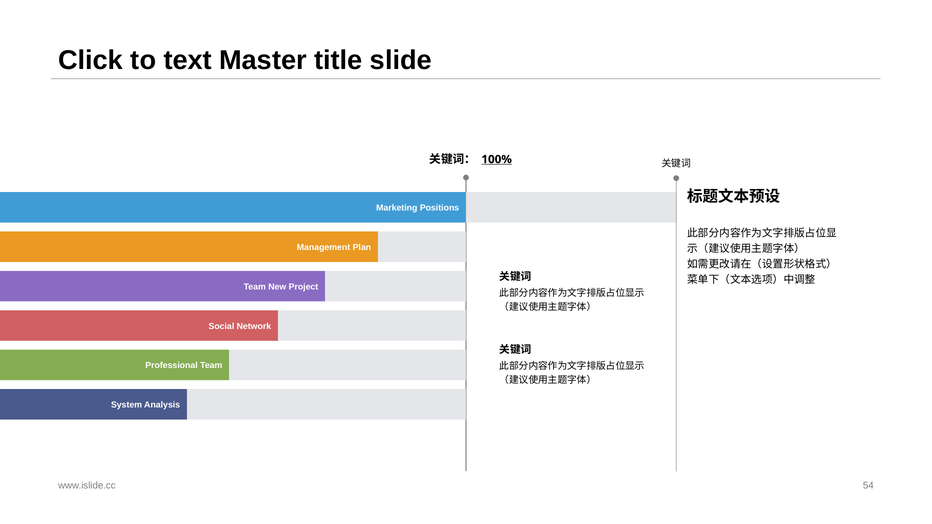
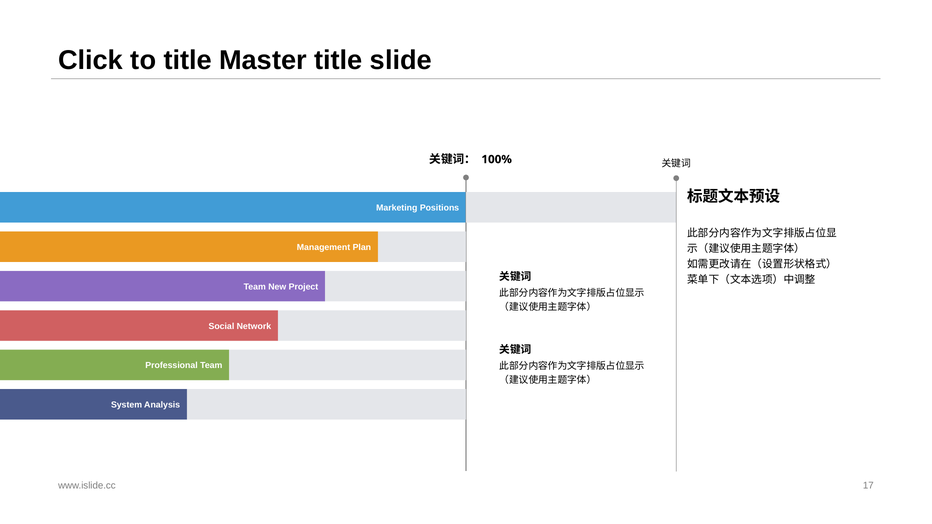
to text: text -> title
100% underline: present -> none
54: 54 -> 17
